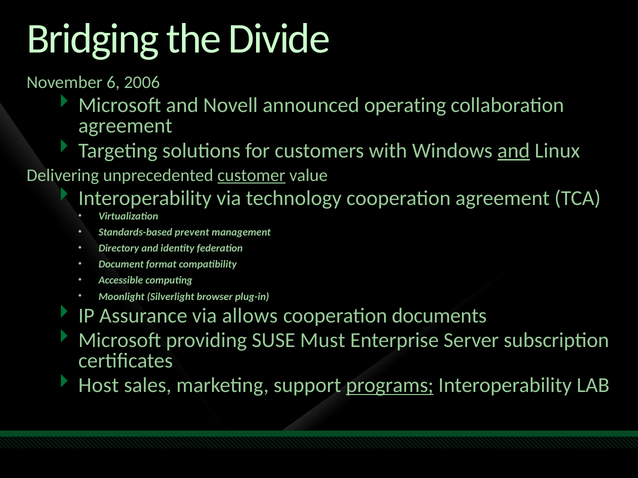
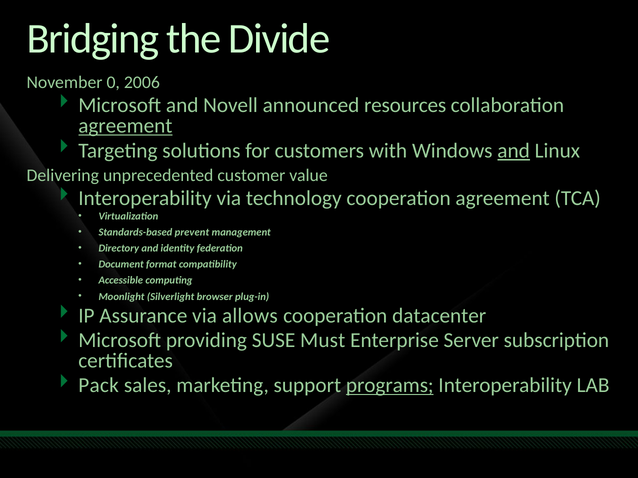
6: 6 -> 0
operating: operating -> resources
agreement at (125, 126) underline: none -> present
customer underline: present -> none
documents: documents -> datacenter
Host: Host -> Pack
